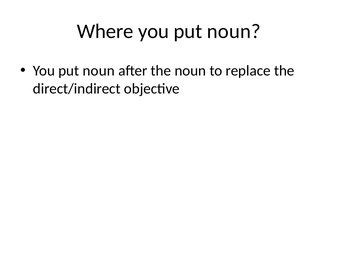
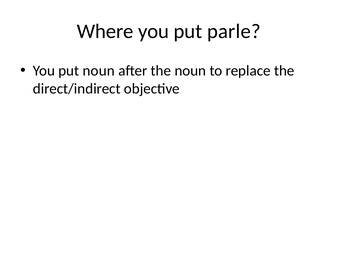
Where you put noun: noun -> parle
